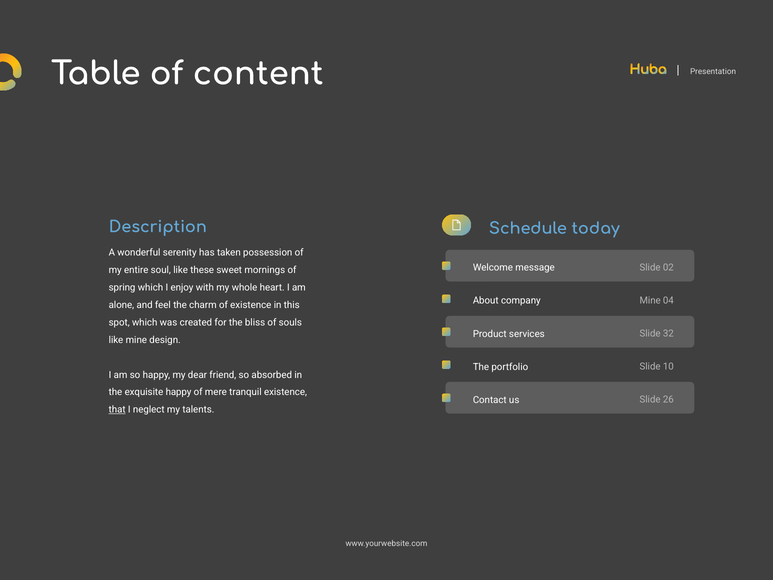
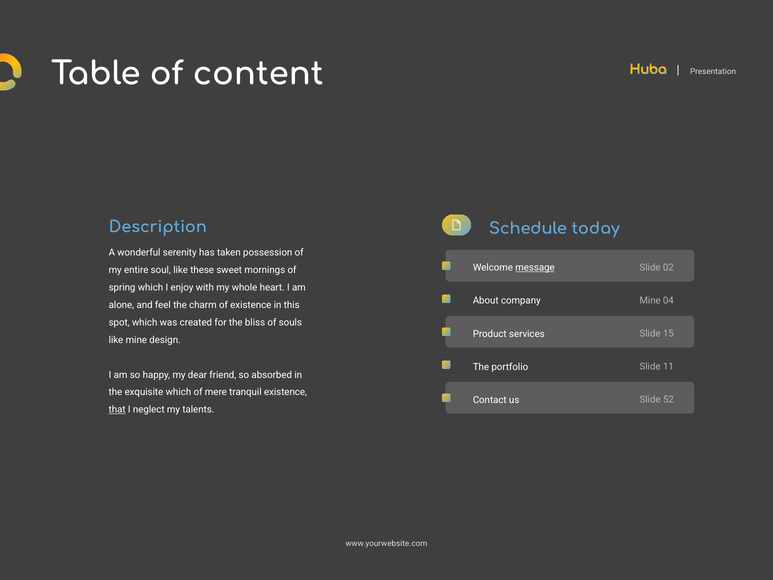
message underline: none -> present
32: 32 -> 15
10: 10 -> 11
exquisite happy: happy -> which
26: 26 -> 52
